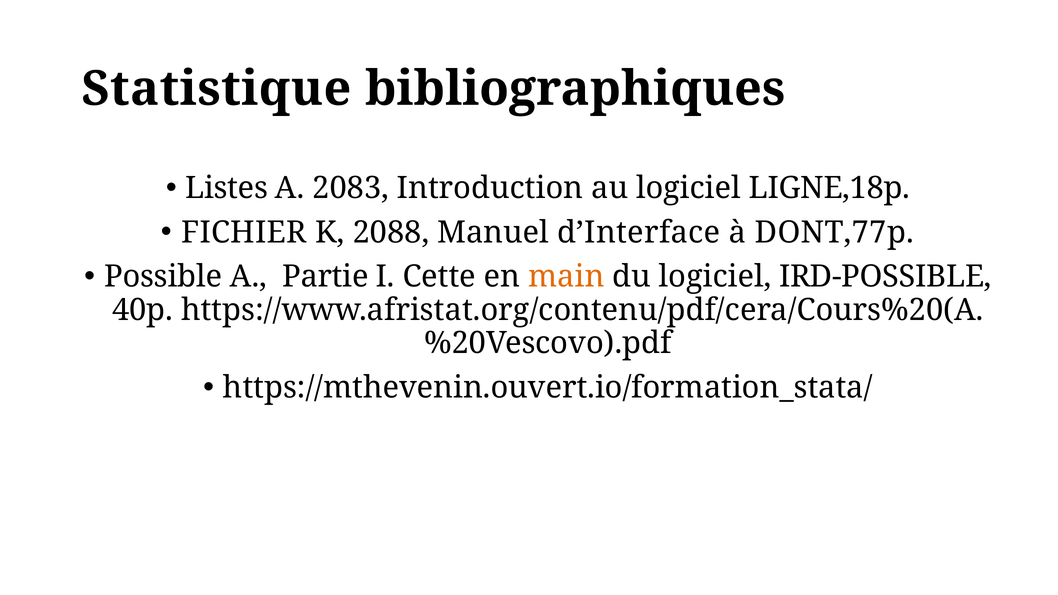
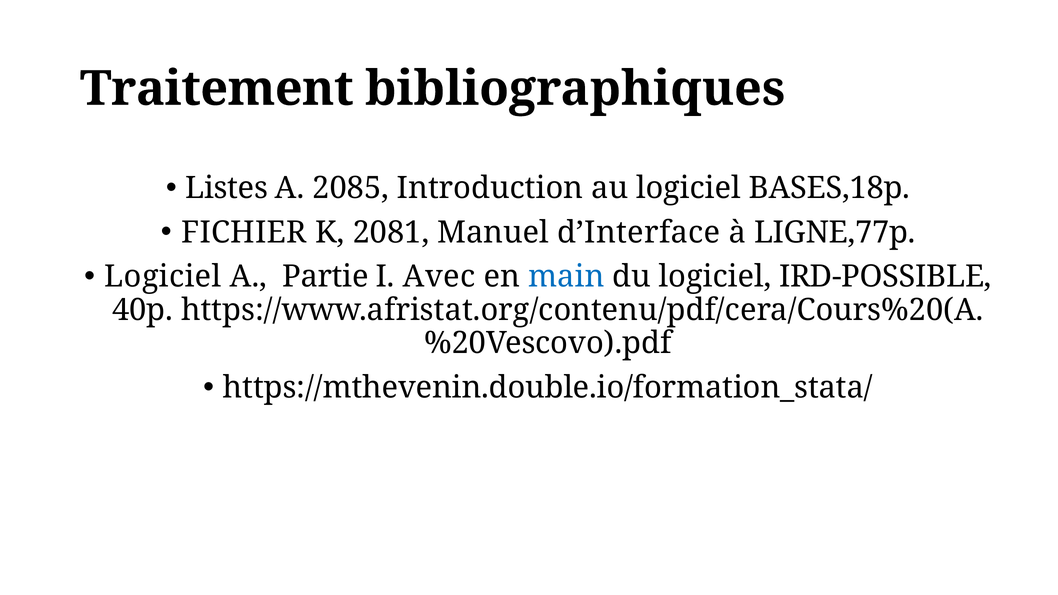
Statistique: Statistique -> Traitement
2083: 2083 -> 2085
LIGNE,18p: LIGNE,18p -> BASES,18p
2088: 2088 -> 2081
DONT,77p: DONT,77p -> LIGNE,77p
Possible at (163, 277): Possible -> Logiciel
Cette: Cette -> Avec
main colour: orange -> blue
https://mthevenin.ouvert.io/formation_stata/: https://mthevenin.ouvert.io/formation_stata/ -> https://mthevenin.double.io/formation_stata/
